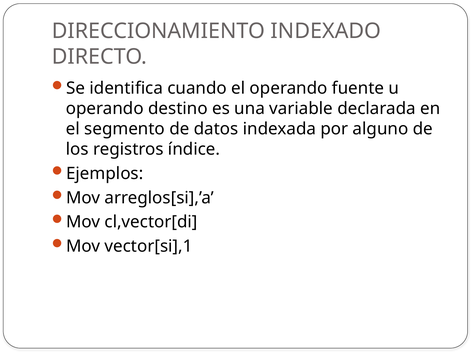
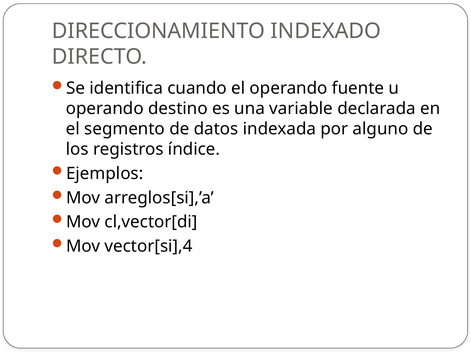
vector[si],1: vector[si],1 -> vector[si],4
